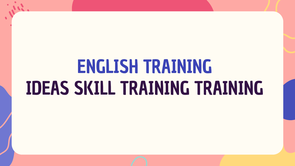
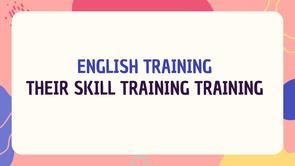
IDEAS: IDEAS -> THEIR
